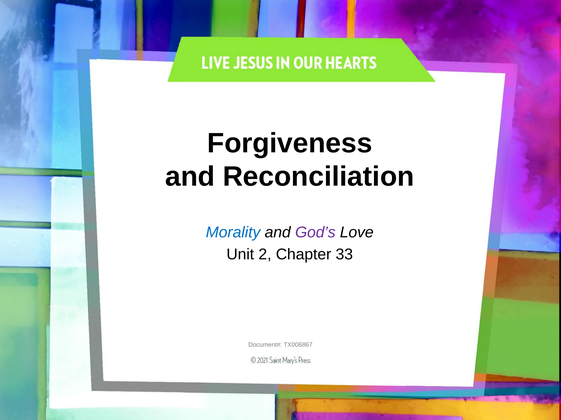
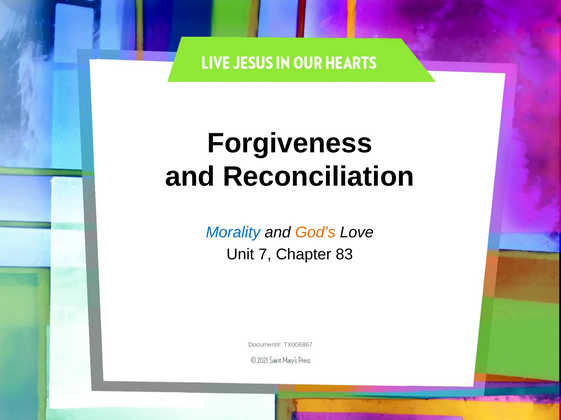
God’s colour: purple -> orange
2: 2 -> 7
33: 33 -> 83
